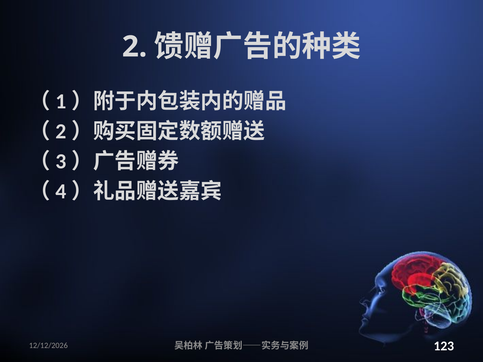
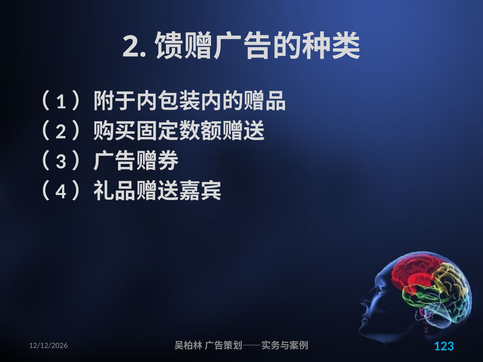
123 colour: white -> light blue
